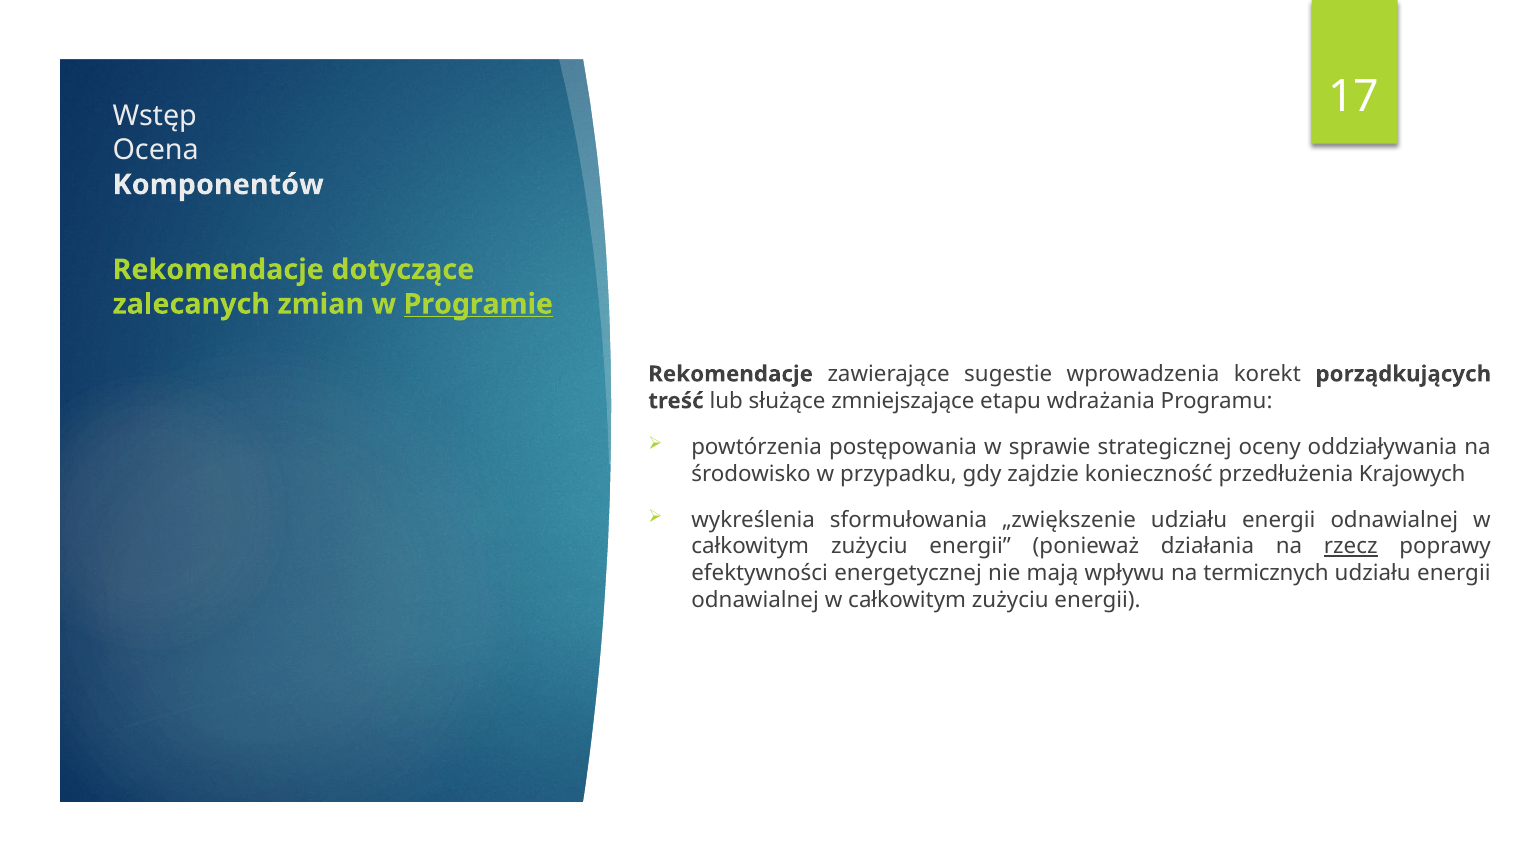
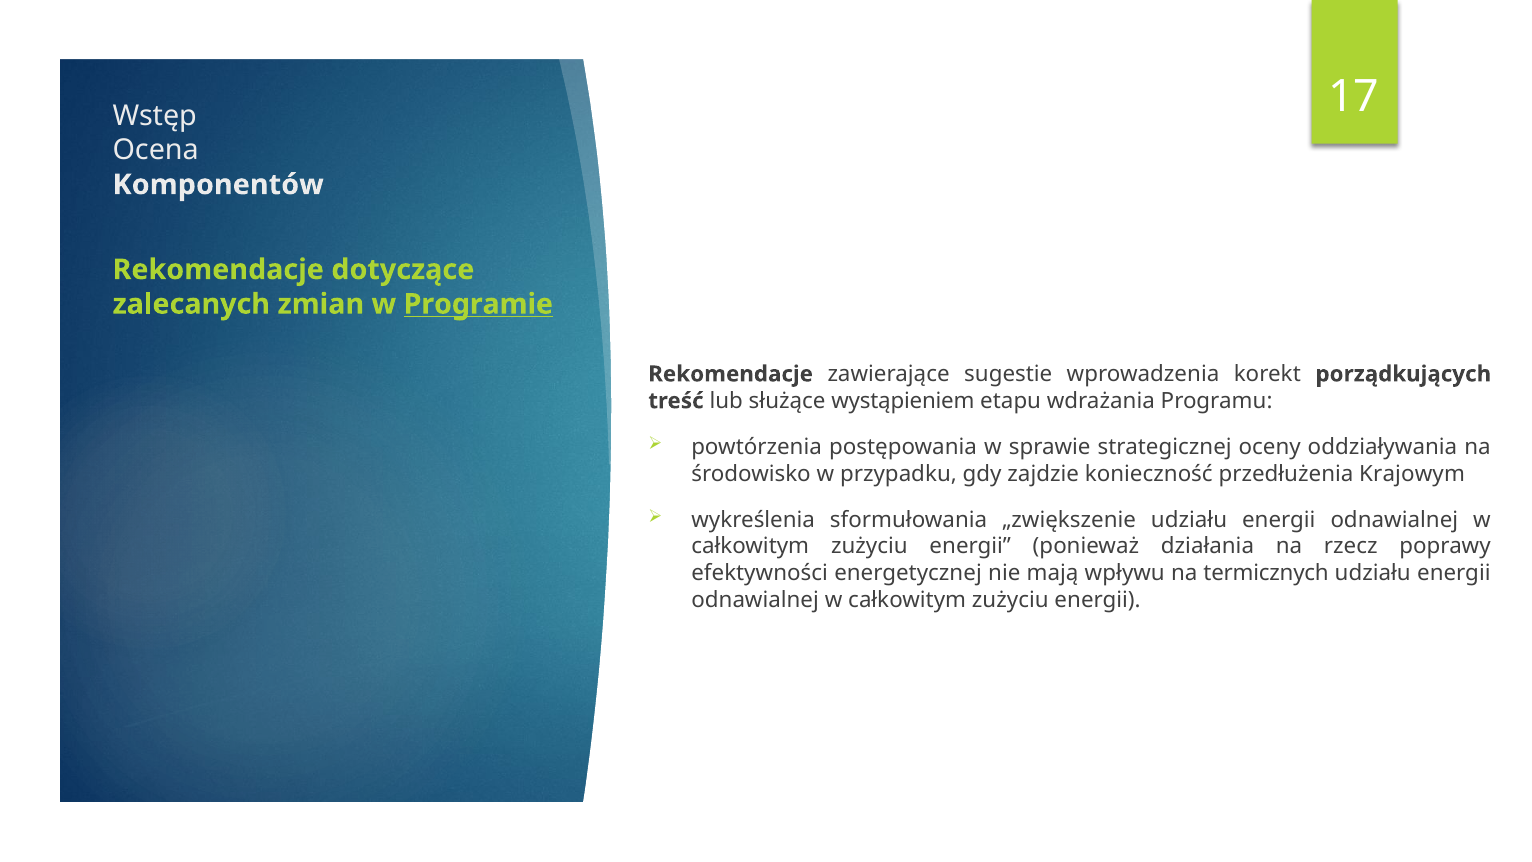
zmniejszające: zmniejszające -> wystąpieniem
Krajowych: Krajowych -> Krajowym
rzecz underline: present -> none
